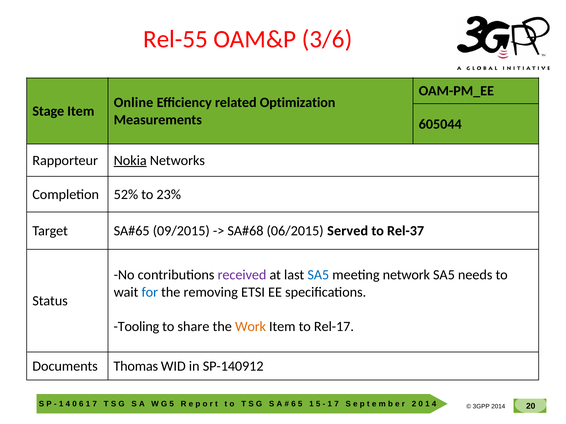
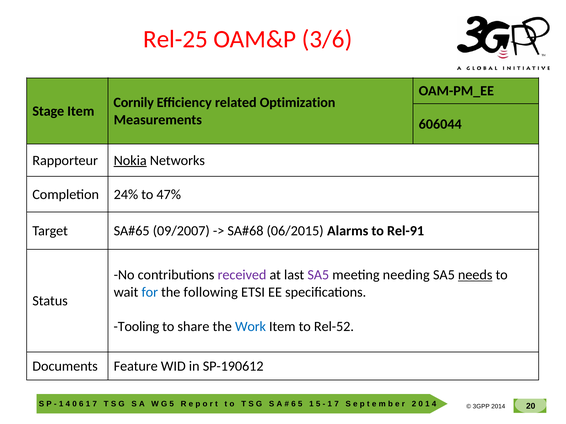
Rel-55: Rel-55 -> Rel-25
Online: Online -> Cornily
605044: 605044 -> 606044
52%: 52% -> 24%
23%: 23% -> 47%
09/2015: 09/2015 -> 09/2007
Served: Served -> Alarms
Rel-37: Rel-37 -> Rel-91
SA5 at (318, 275) colour: blue -> purple
network: network -> needing
needs underline: none -> present
removing: removing -> following
Work colour: orange -> blue
Rel-17: Rel-17 -> Rel-52
Thomas: Thomas -> Feature
SP-140912: SP-140912 -> SP-190612
